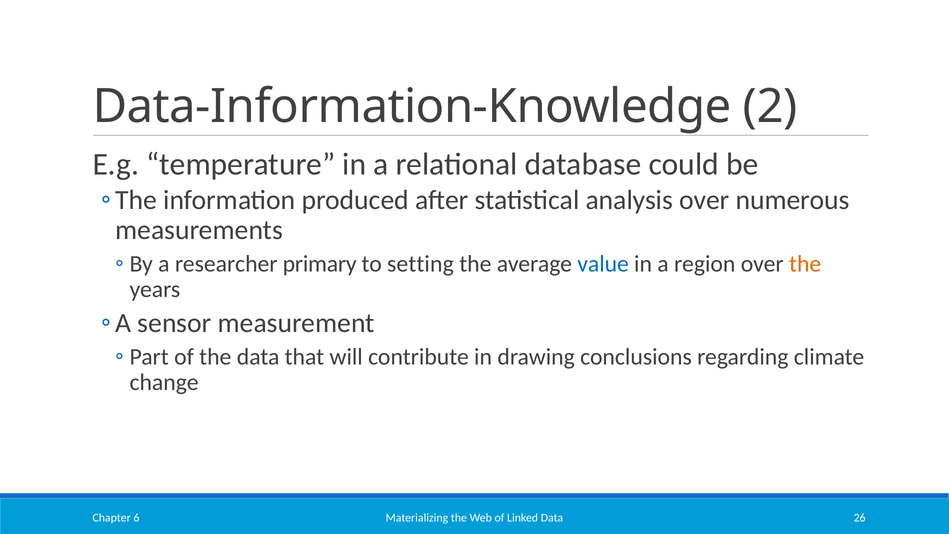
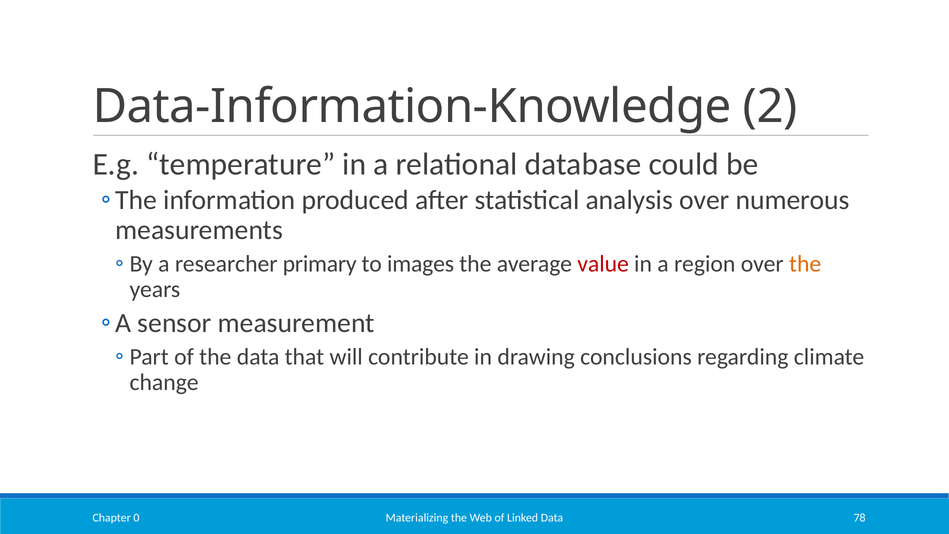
setting: setting -> images
value colour: blue -> red
26: 26 -> 78
6: 6 -> 0
